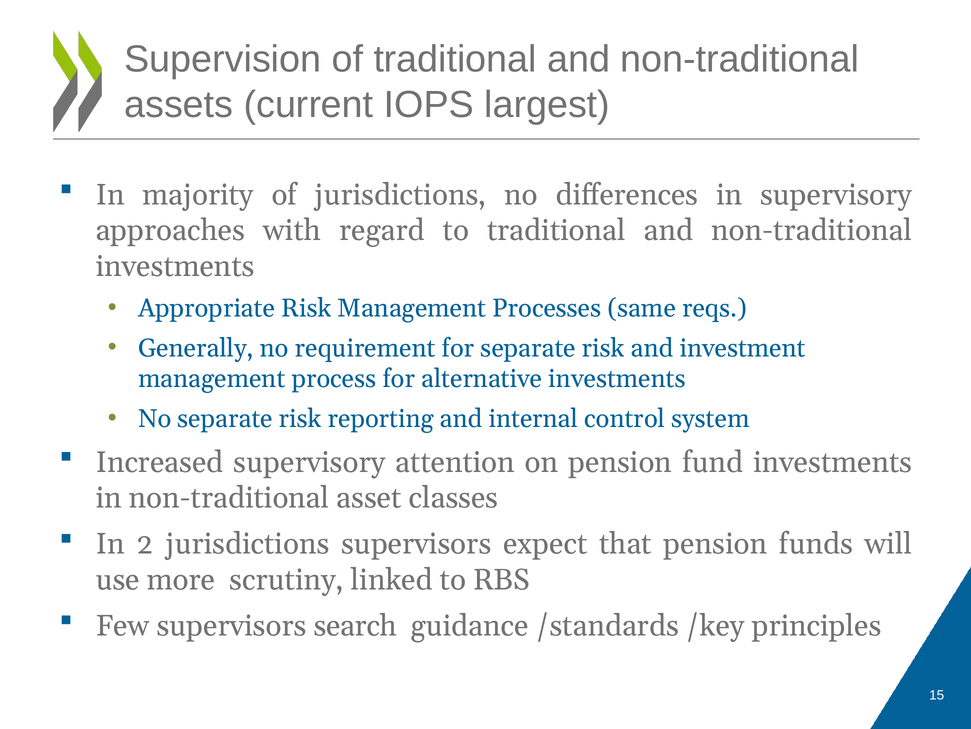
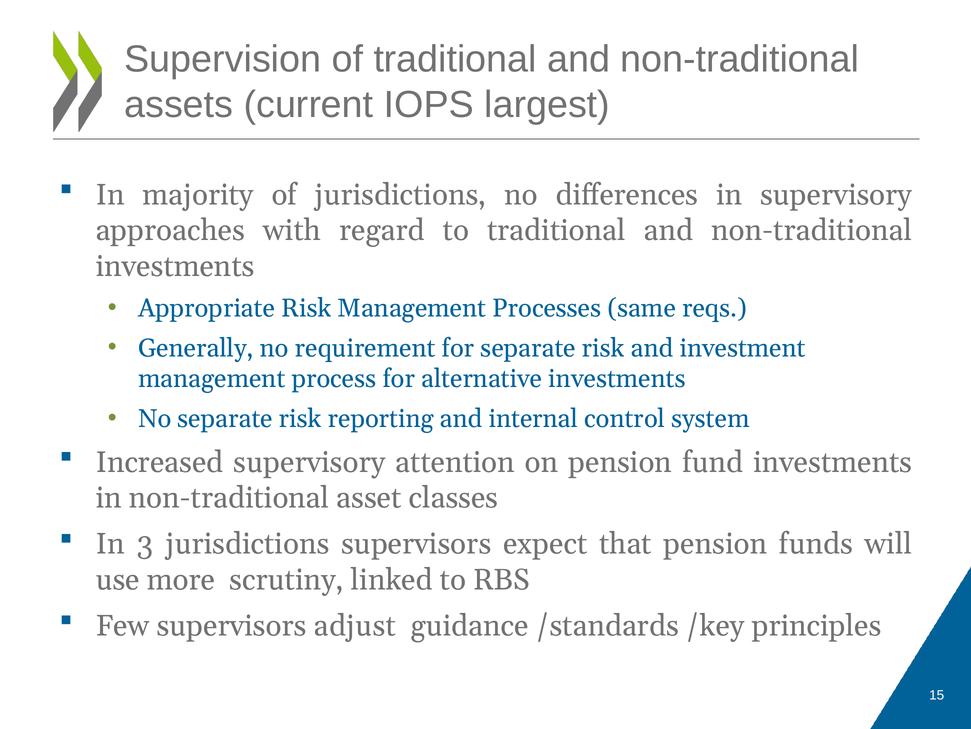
2: 2 -> 3
search: search -> adjust
